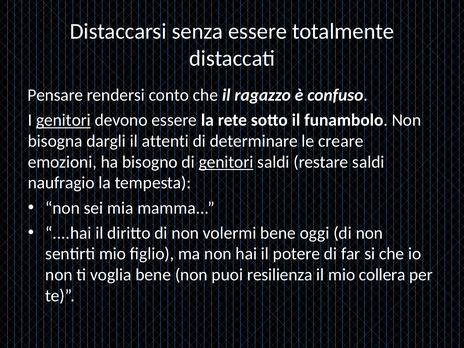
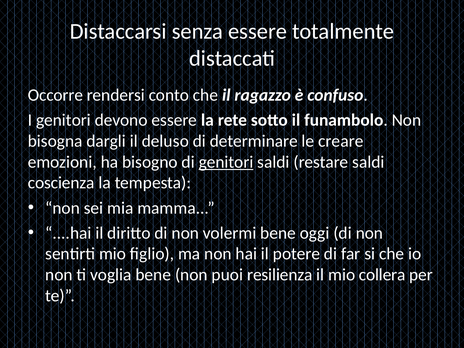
Pensare: Pensare -> Occorre
genitori at (63, 120) underline: present -> none
attenti: attenti -> deluso
naufragio: naufragio -> coscienza
